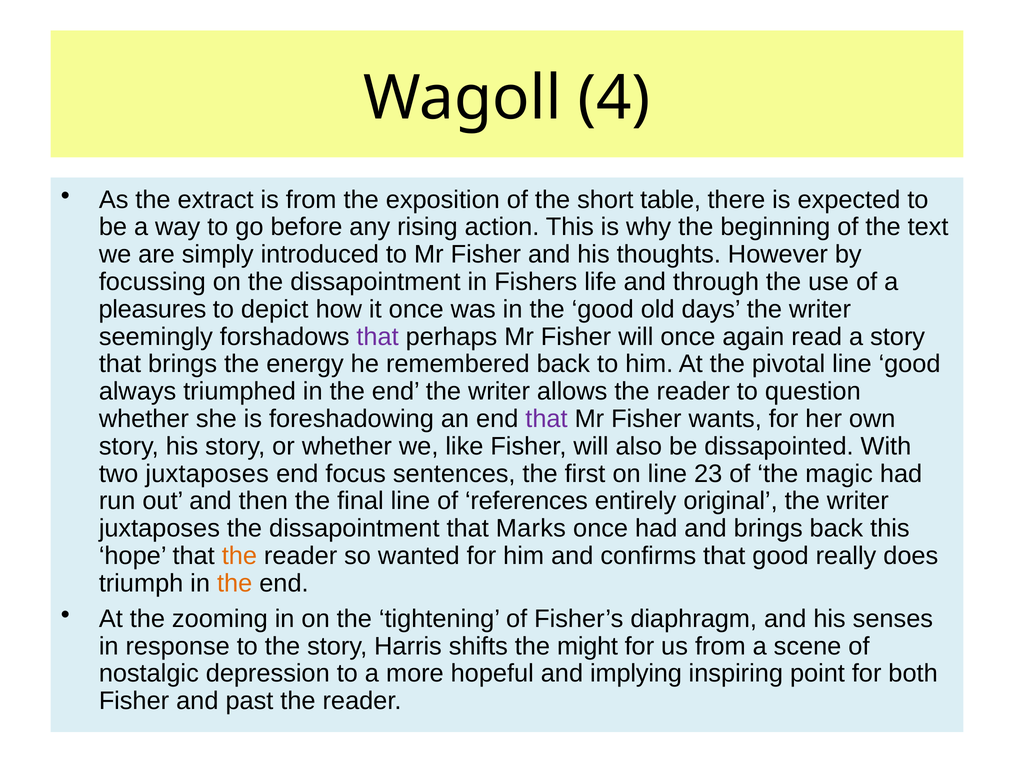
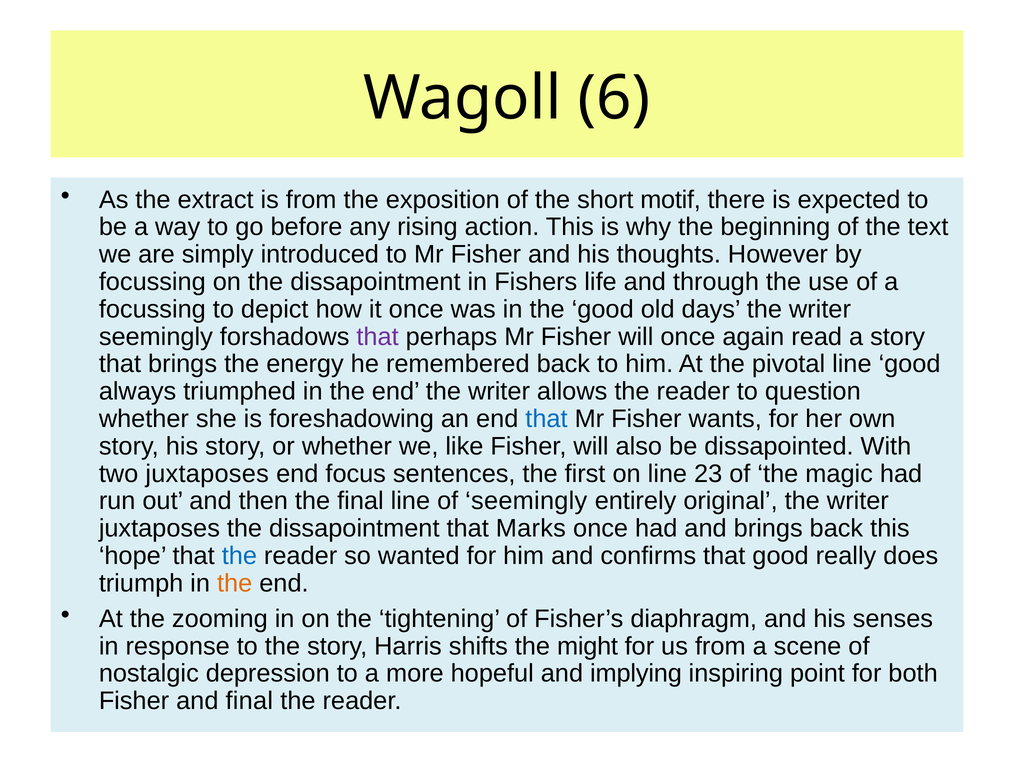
4: 4 -> 6
table: table -> motif
pleasures at (152, 309): pleasures -> focussing
that at (546, 419) colour: purple -> blue
of references: references -> seemingly
the at (239, 556) colour: orange -> blue
and past: past -> final
